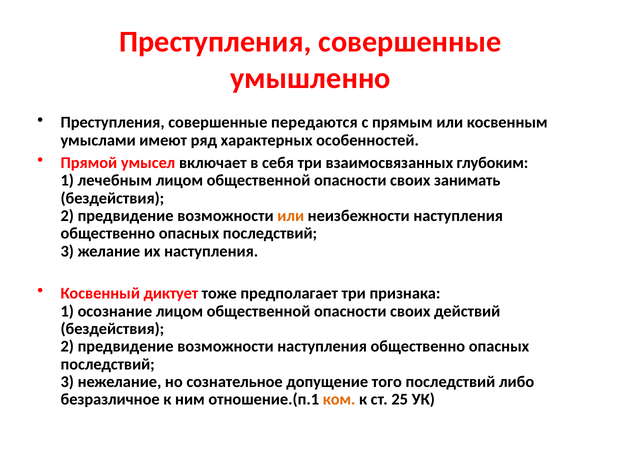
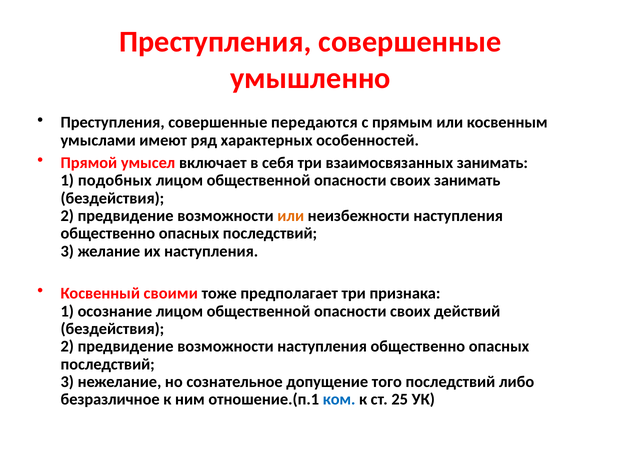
взаимосвязанных глубоким: глубоким -> занимать
лечебным: лечебным -> подобных
диктует: диктует -> своими
ком colour: orange -> blue
